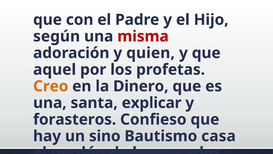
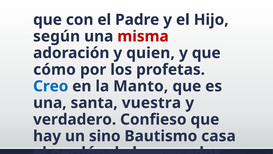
aquel: aquel -> cómo
Creo colour: orange -> blue
Dinero: Dinero -> Manto
explicar: explicar -> vuestra
forasteros: forasteros -> verdadero
